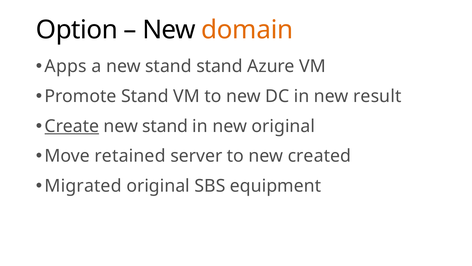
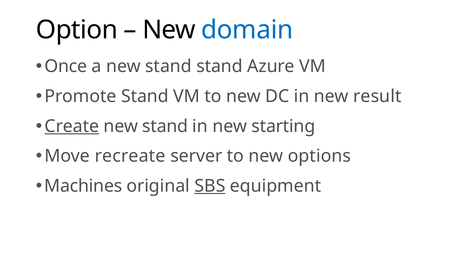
domain colour: orange -> blue
Apps: Apps -> Once
new original: original -> starting
retained: retained -> recreate
created: created -> options
Migrated: Migrated -> Machines
SBS underline: none -> present
